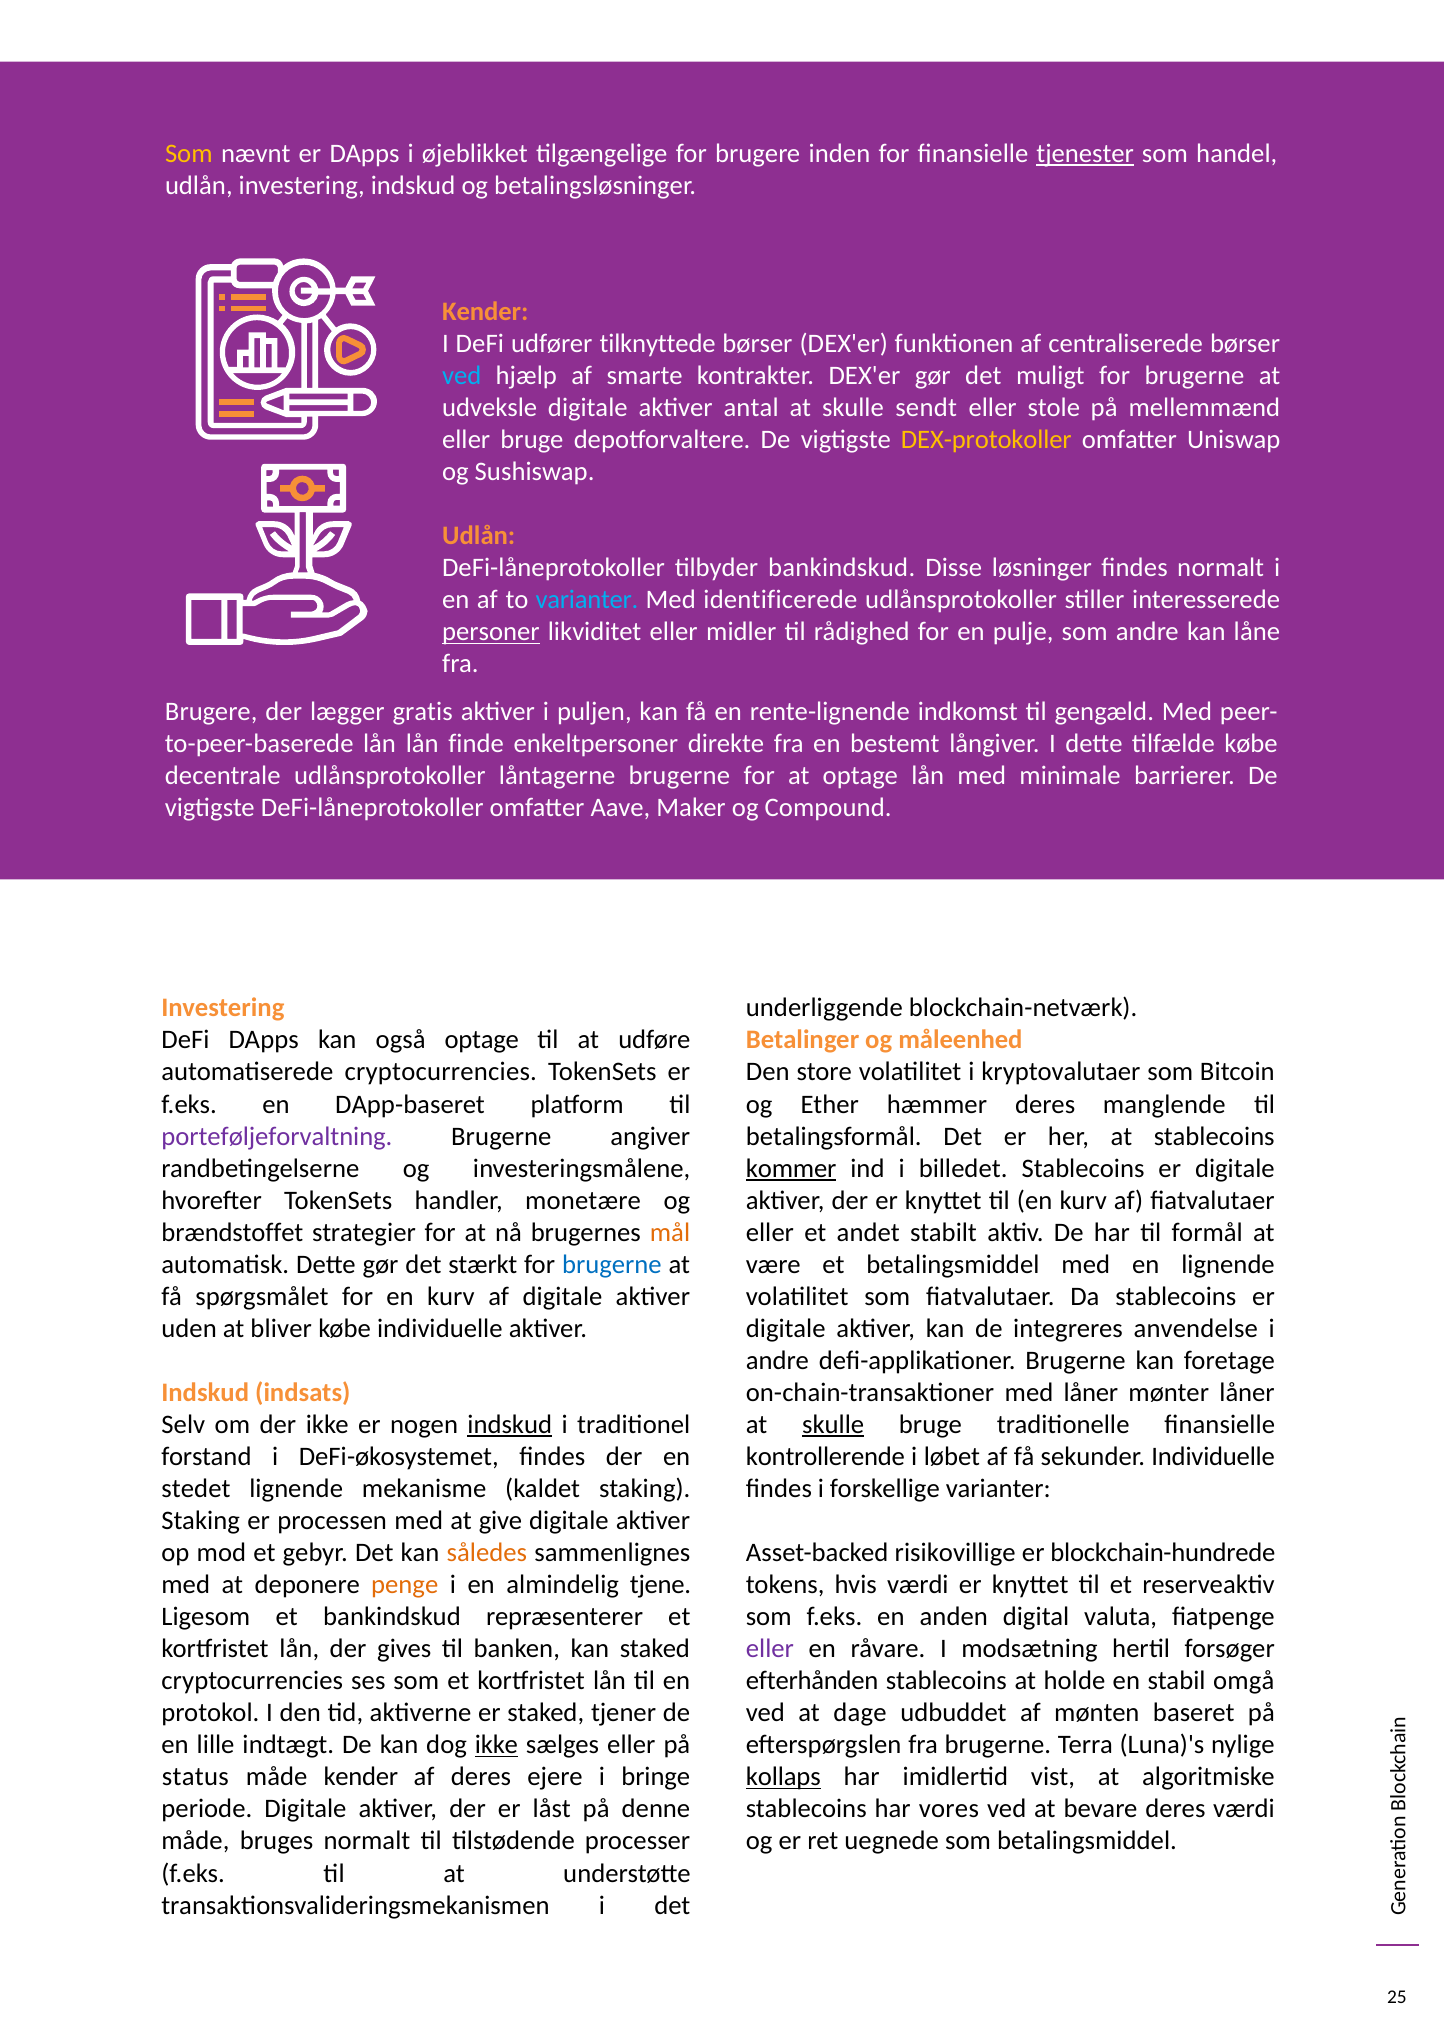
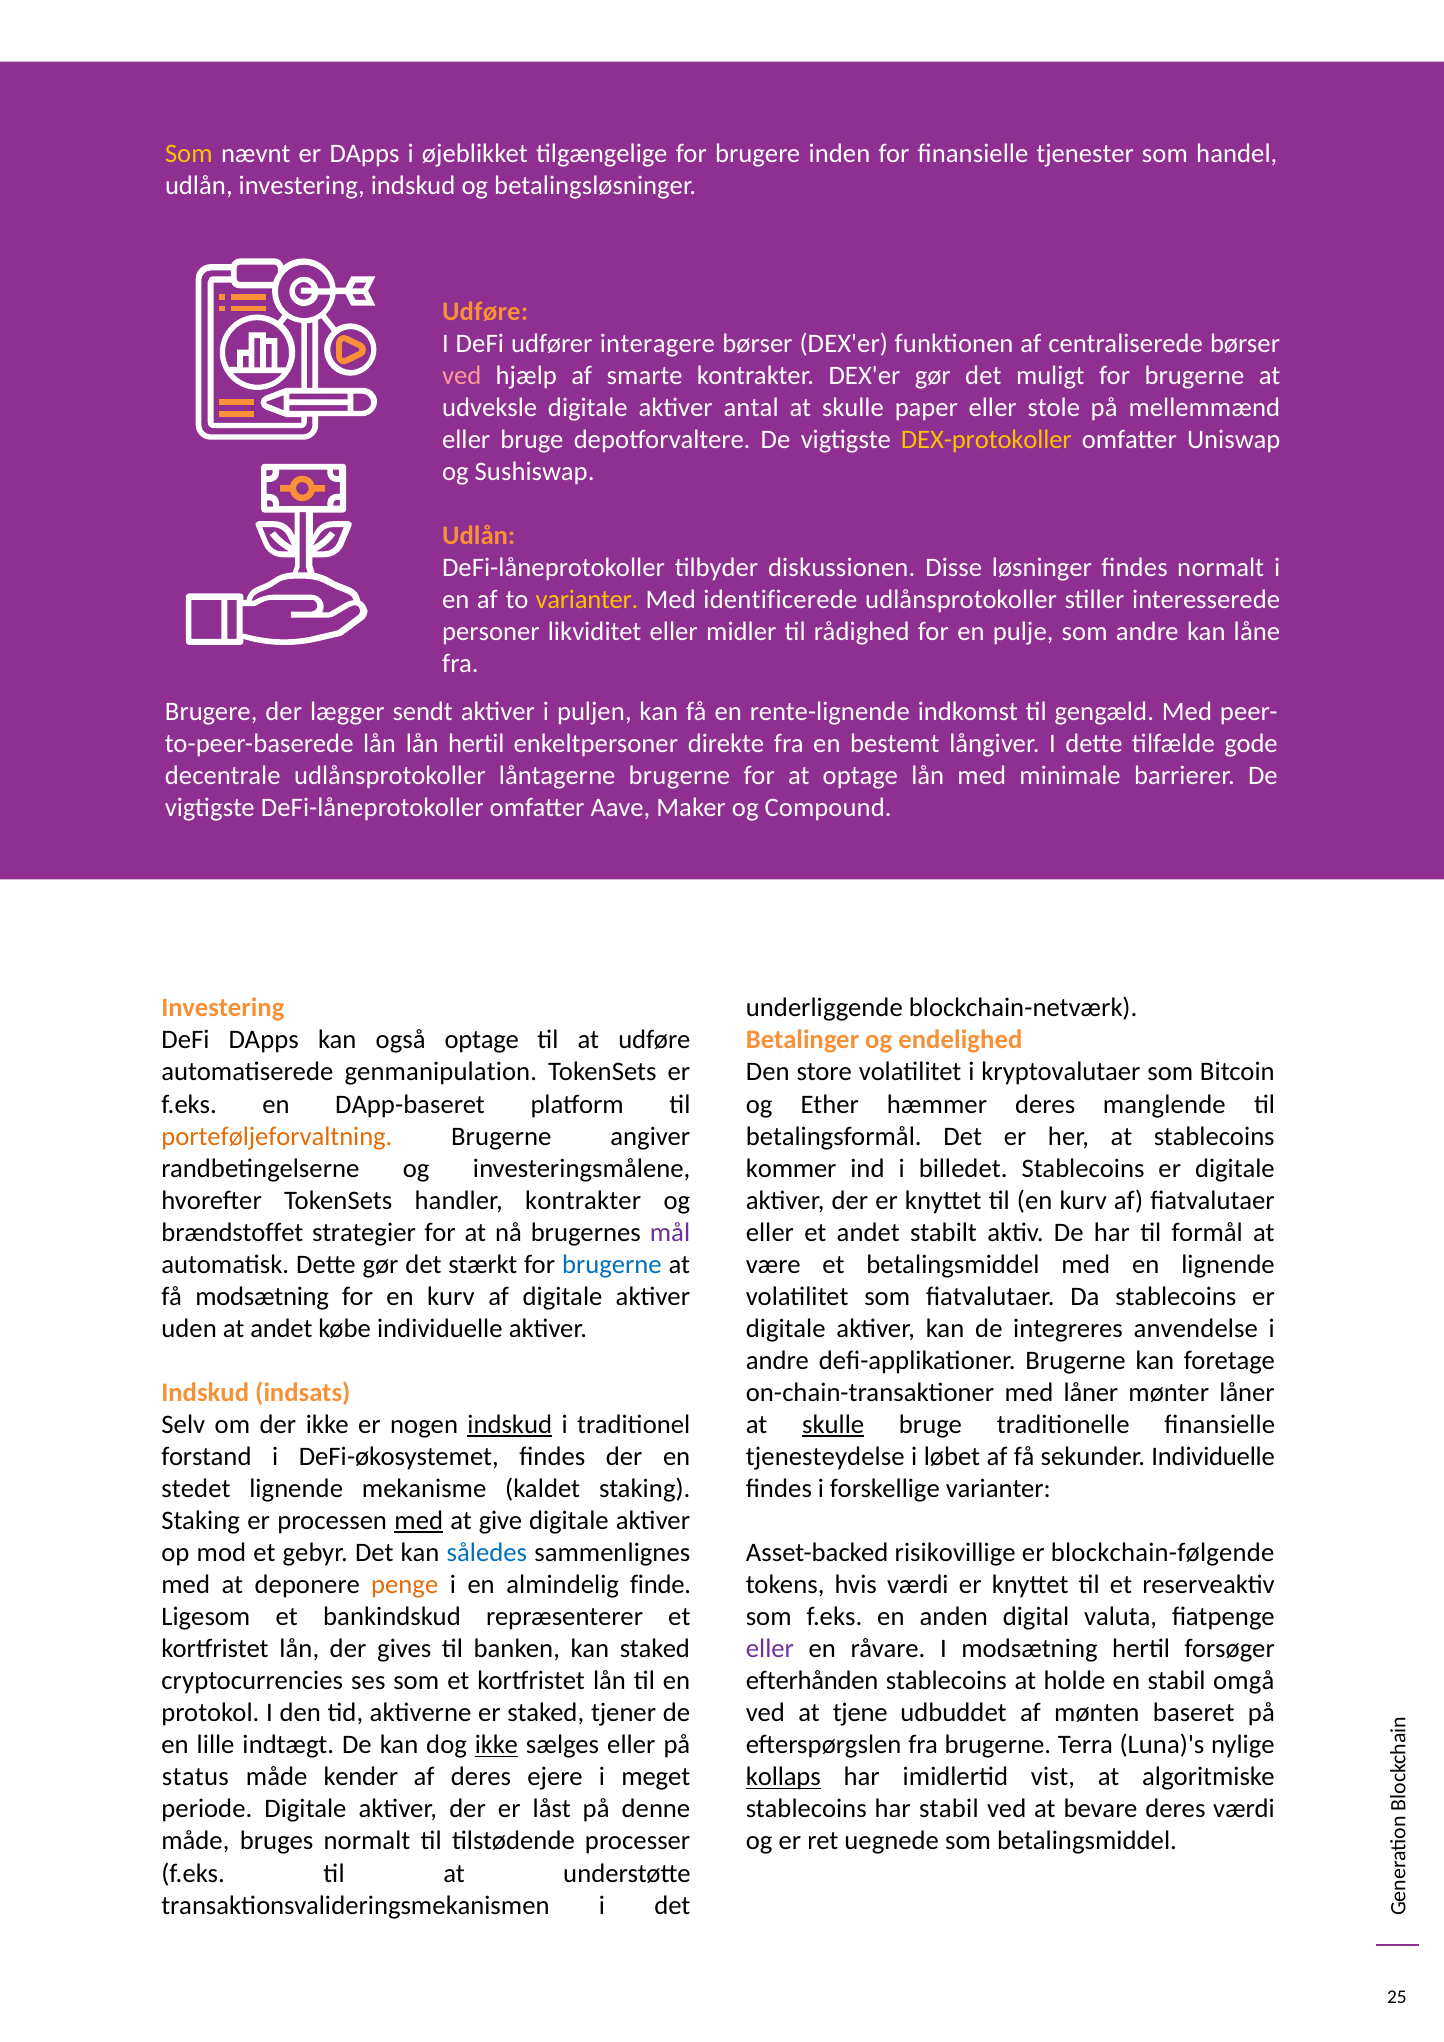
tjenester underline: present -> none
Kender at (485, 312): Kender -> Udføre
tilknyttede: tilknyttede -> interagere
ved at (462, 376) colour: light blue -> pink
sendt: sendt -> paper
tilbyder bankindskud: bankindskud -> diskussionen
varianter at (587, 600) colour: light blue -> yellow
personer underline: present -> none
gratis: gratis -> sendt
lån finde: finde -> hertil
tilfælde købe: købe -> gode
måleenhed: måleenhed -> endelighed
automatiserede cryptocurrencies: cryptocurrencies -> genmanipulation
porteføljeforvaltning colour: purple -> orange
kommer underline: present -> none
handler monetære: monetære -> kontrakter
mål colour: orange -> purple
få spørgsmålet: spørgsmålet -> modsætning
at bliver: bliver -> andet
kontrollerende: kontrollerende -> tjenesteydelse
med at (419, 1521) underline: none -> present
således colour: orange -> blue
blockchain-hundrede: blockchain-hundrede -> blockchain-følgende
tjene: tjene -> finde
dage: dage -> tjene
bringe: bringe -> meget
har vores: vores -> stabil
